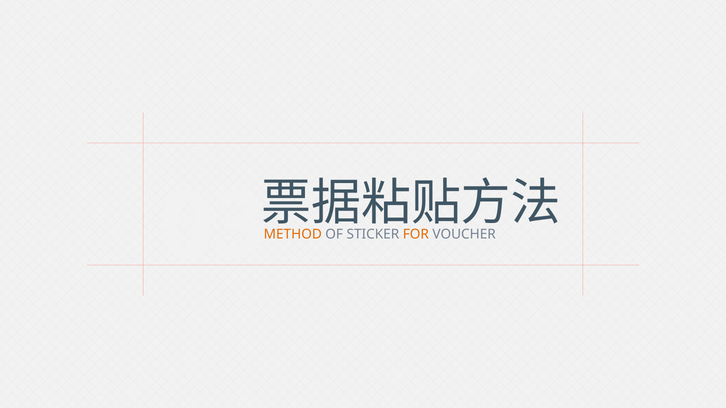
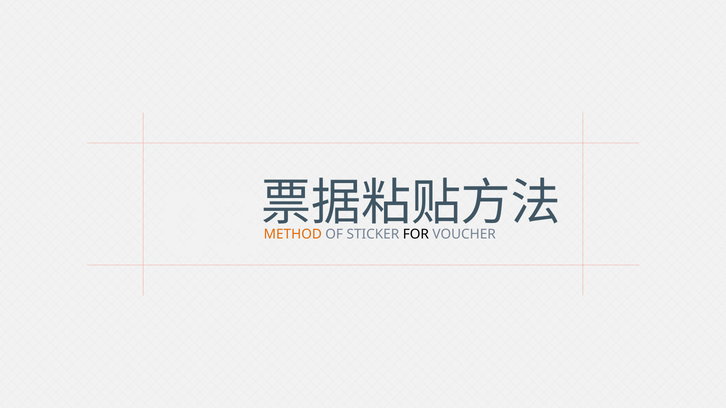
FOR colour: orange -> black
